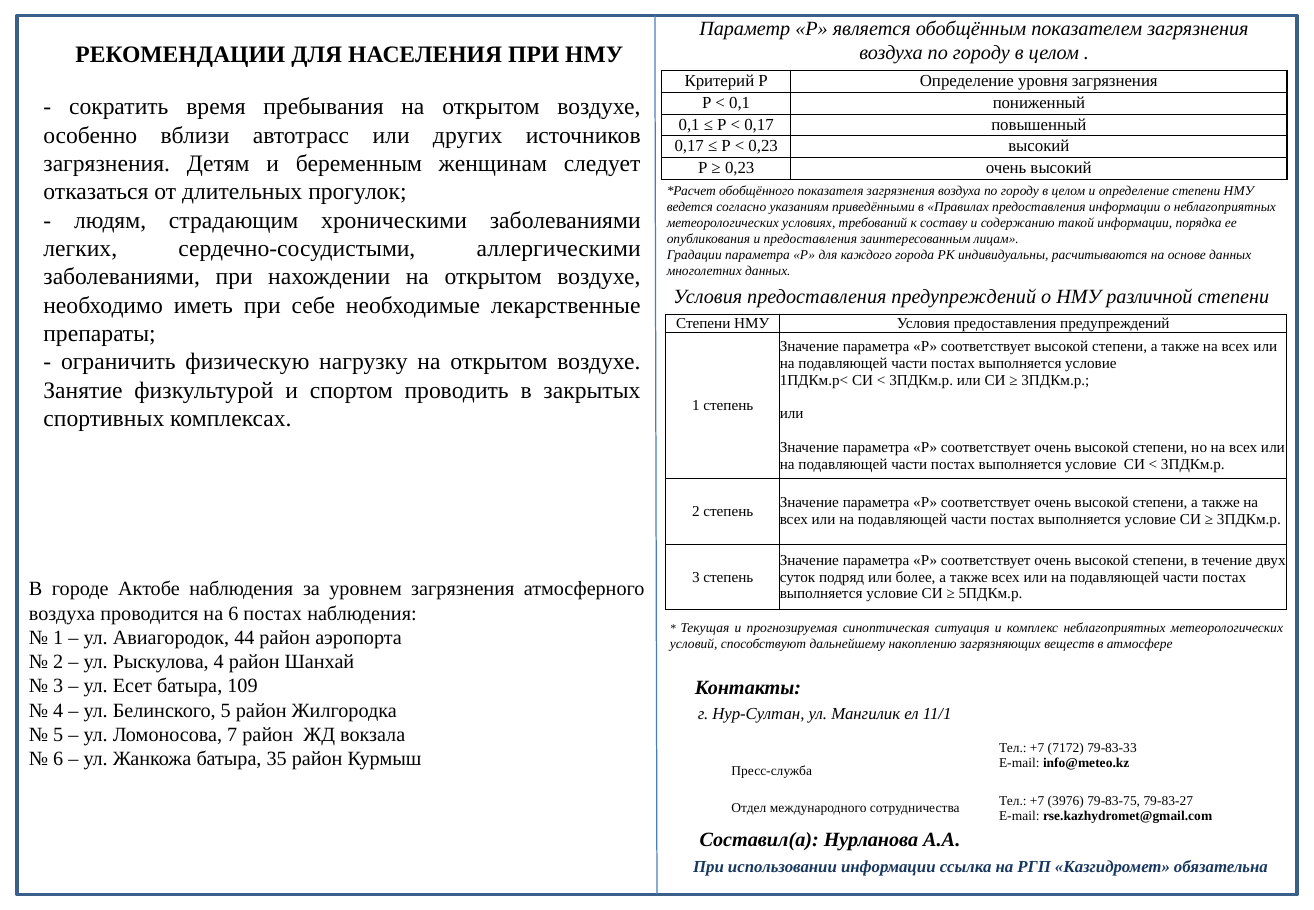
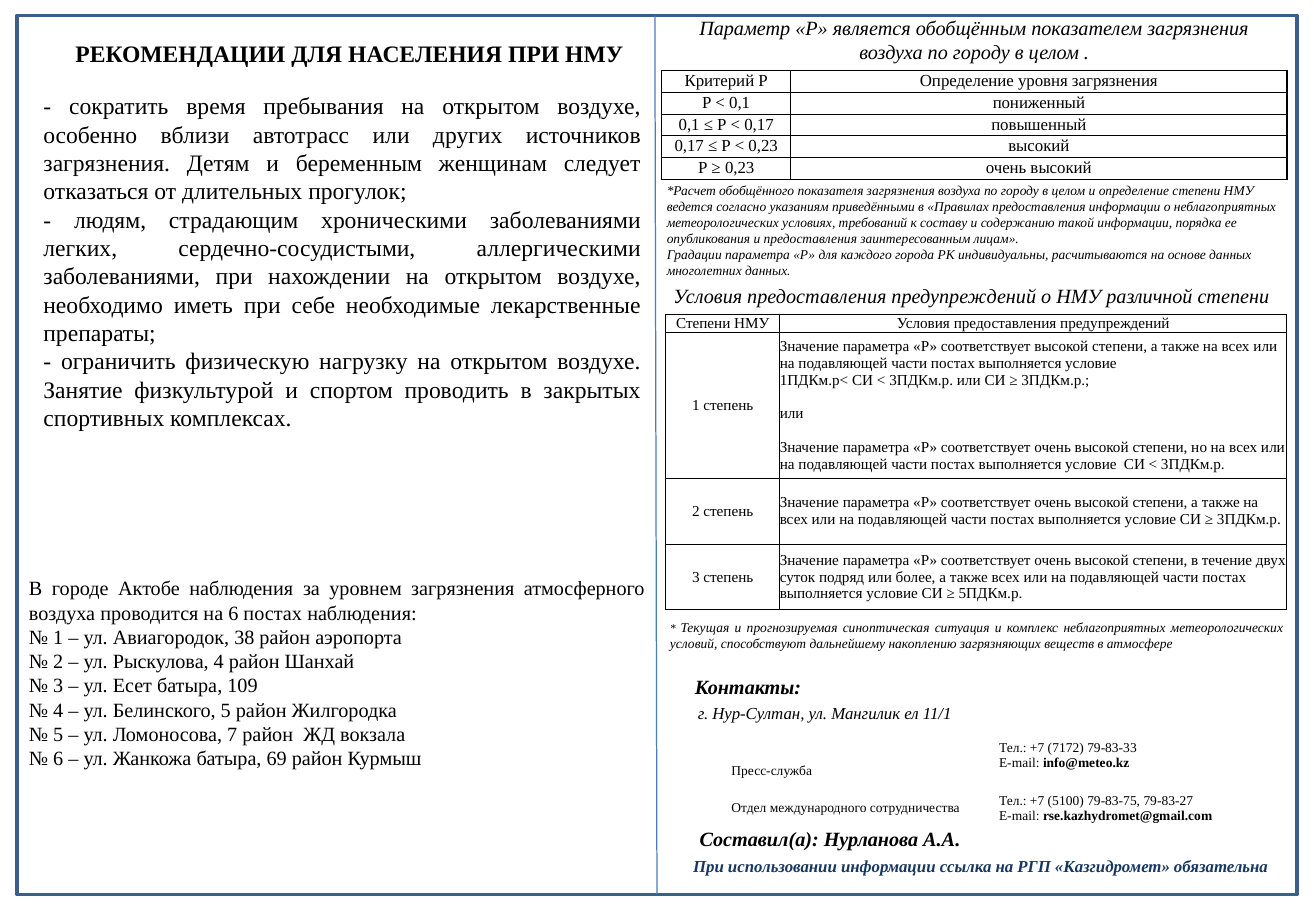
44: 44 -> 38
35: 35 -> 69
3976: 3976 -> 5100
